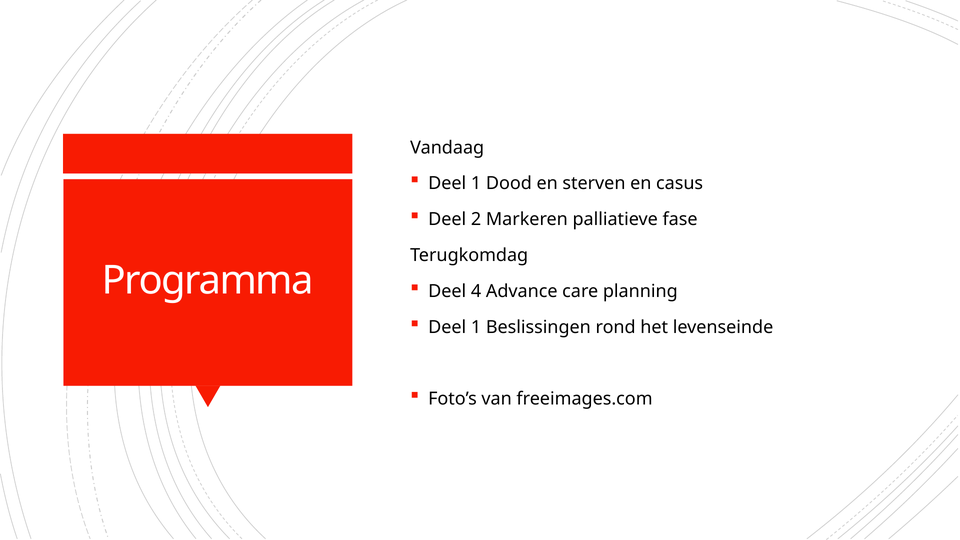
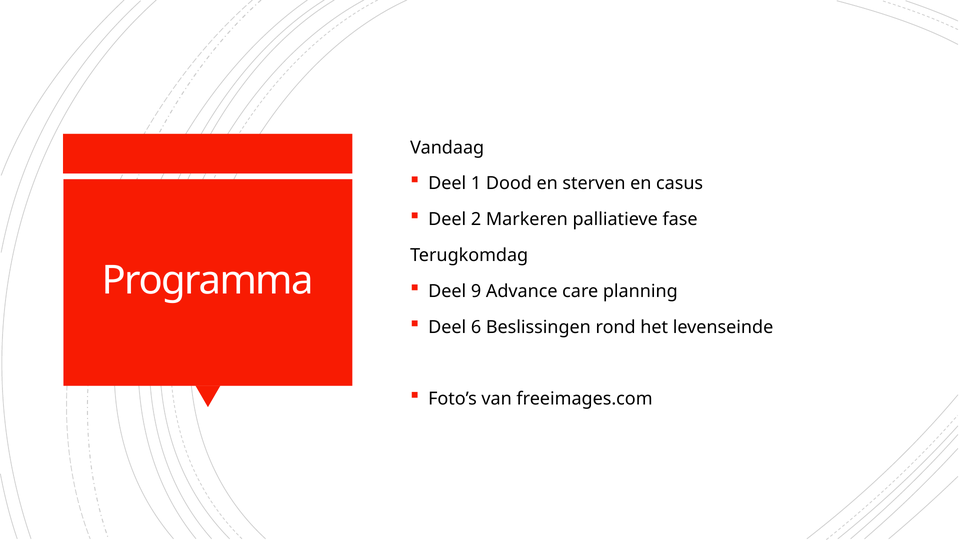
4: 4 -> 9
1 at (476, 327): 1 -> 6
